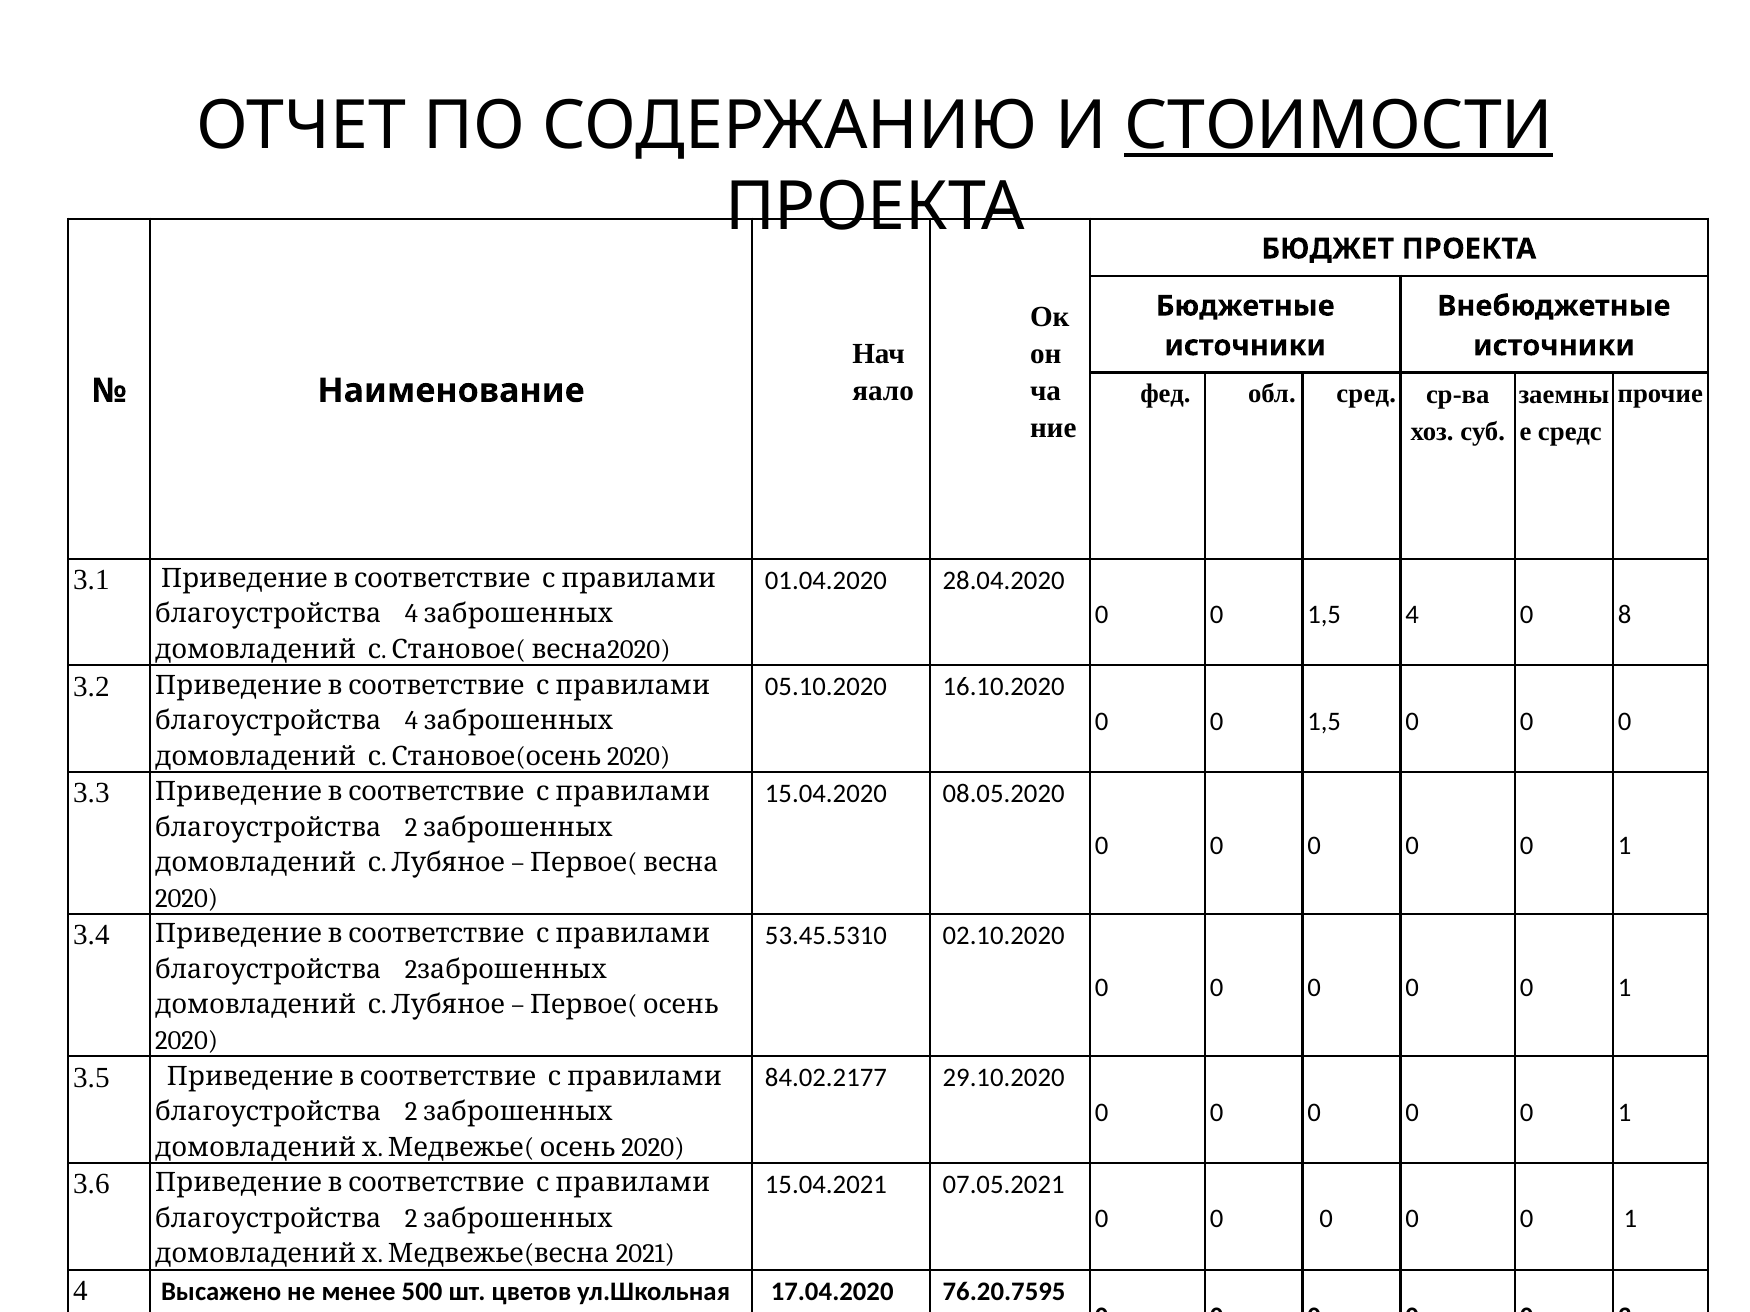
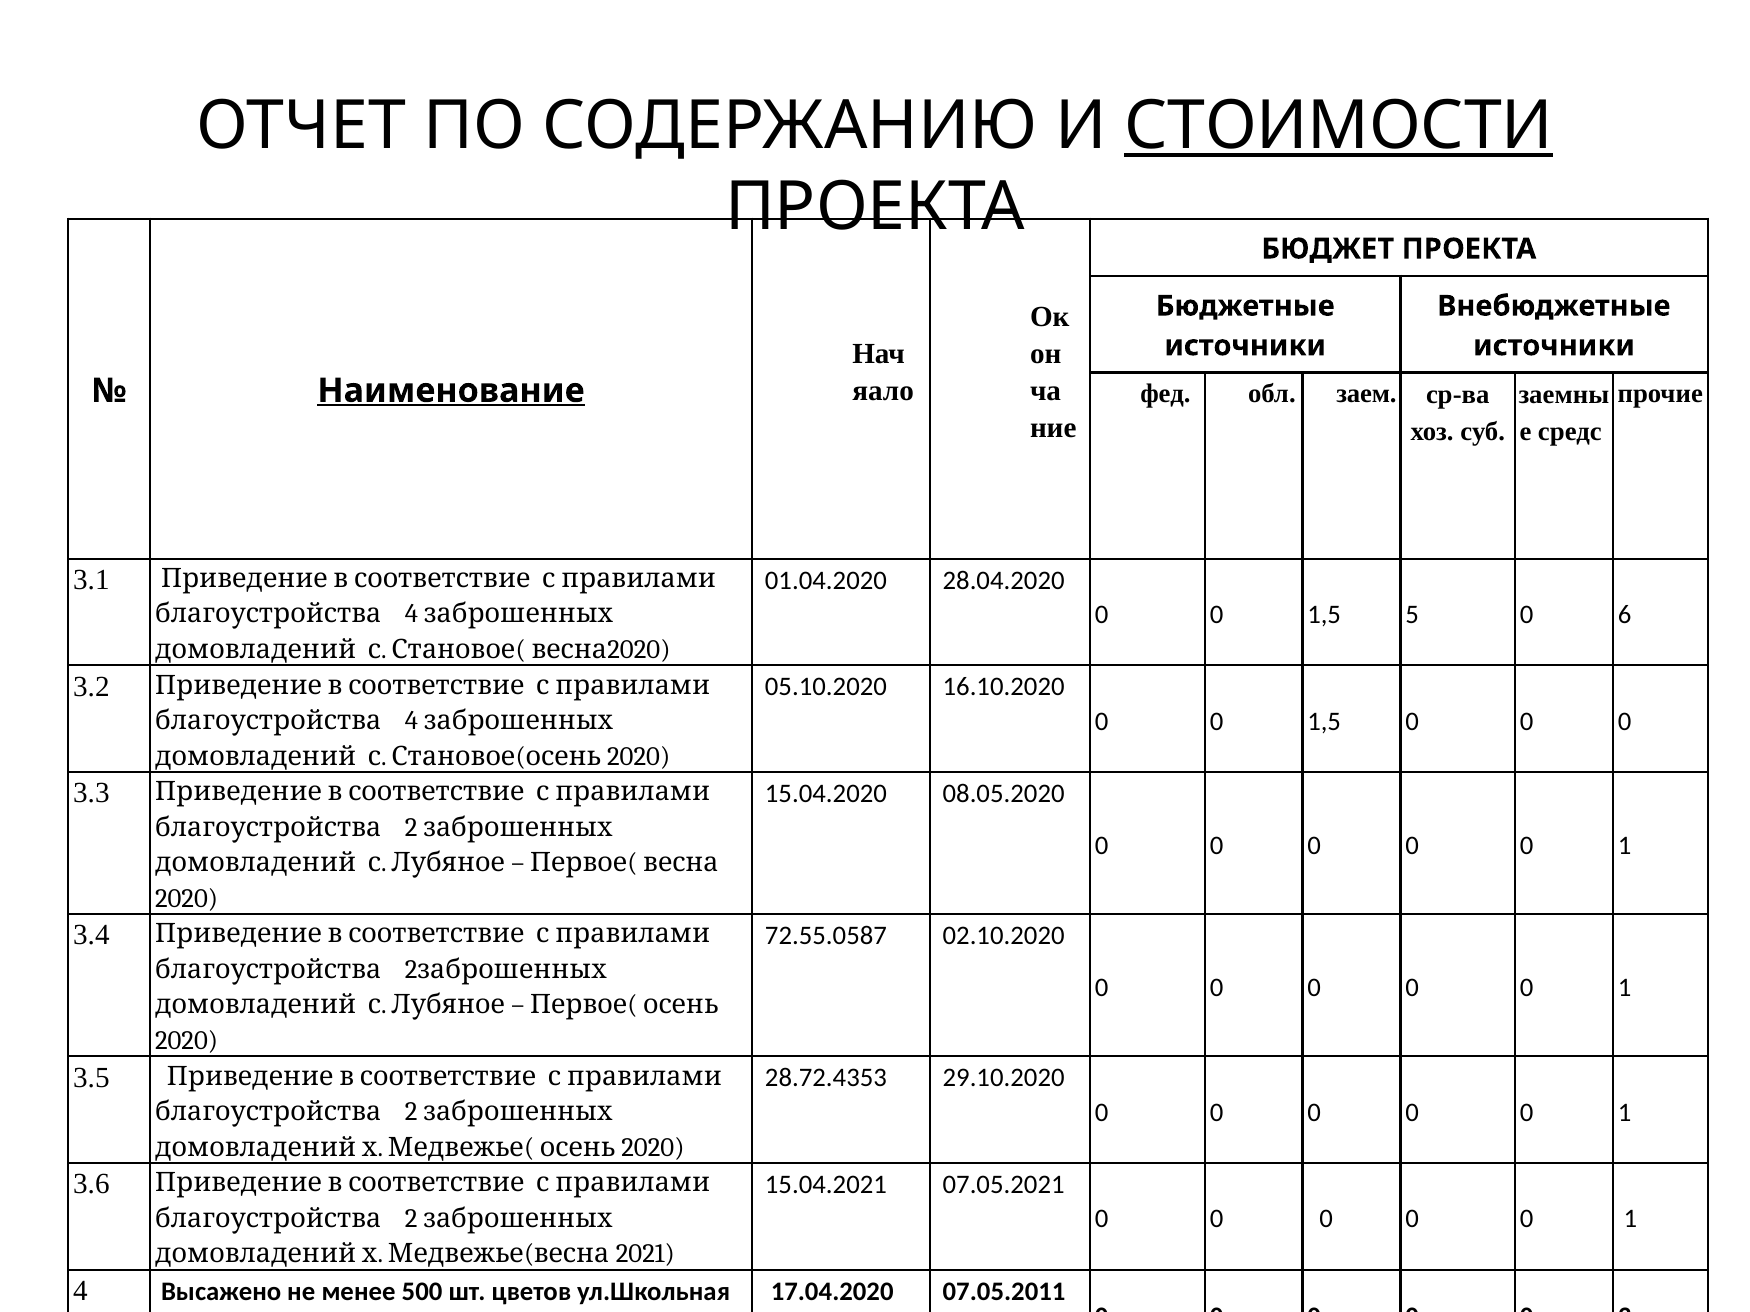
сред: сред -> заем
Наименование underline: none -> present
1,5 4: 4 -> 5
8: 8 -> 6
53.45.5310: 53.45.5310 -> 72.55.0587
84.02.2177: 84.02.2177 -> 28.72.4353
76.20.7595: 76.20.7595 -> 07.05.2011
